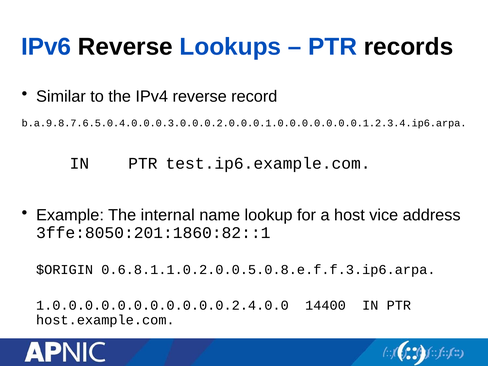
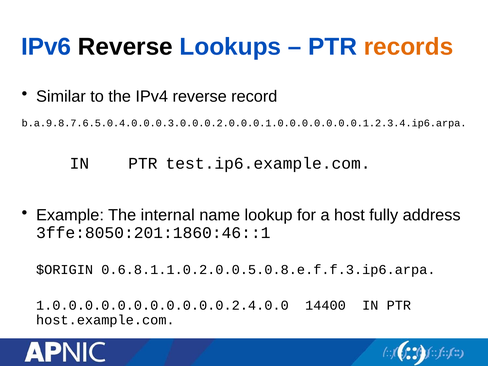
records colour: black -> orange
vice: vice -> fully
3ffe:8050:201:1860:82::1: 3ffe:8050:201:1860:82::1 -> 3ffe:8050:201:1860:46::1
